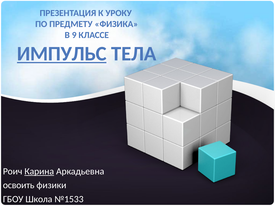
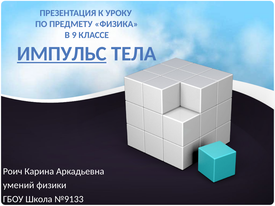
Карина underline: present -> none
освоить: освоить -> умений
№1533: №1533 -> №9133
